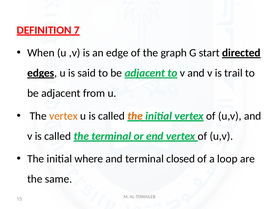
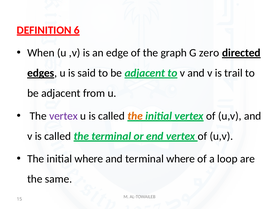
7: 7 -> 6
start: start -> zero
vertex at (63, 116) colour: orange -> purple
terminal closed: closed -> where
